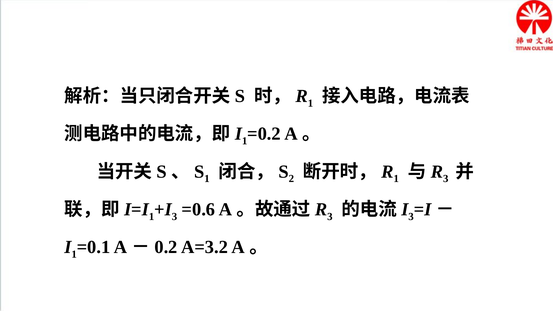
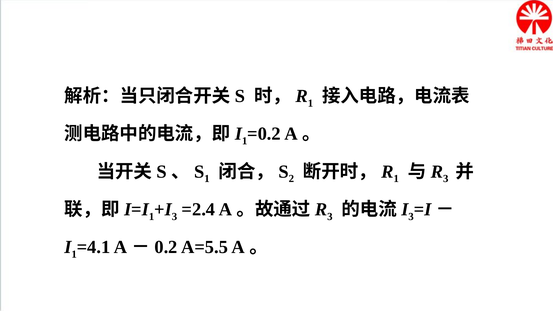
=0.6: =0.6 -> =2.4
=0.1: =0.1 -> =4.1
A=3.2: A=3.2 -> A=5.5
